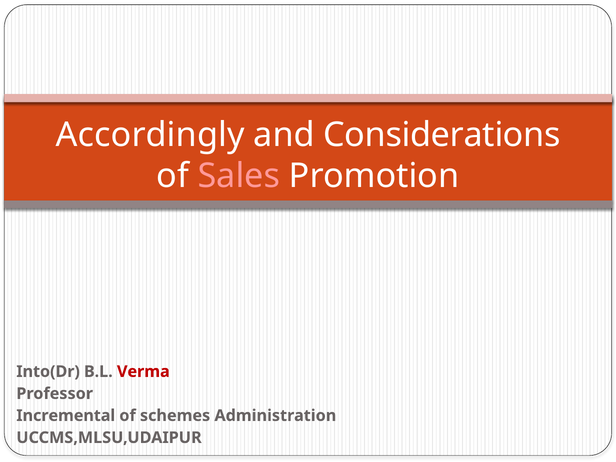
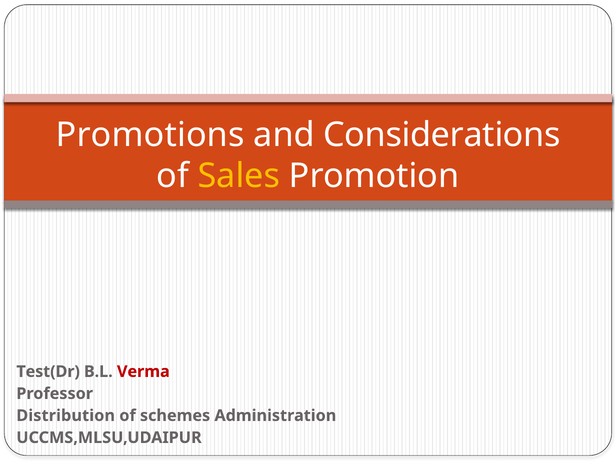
Accordingly: Accordingly -> Promotions
Sales colour: pink -> yellow
Into(Dr: Into(Dr -> Test(Dr
Incremental: Incremental -> Distribution
